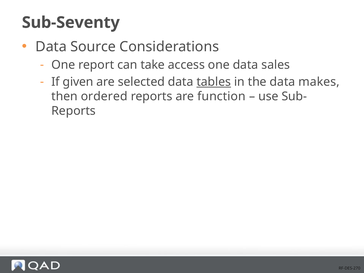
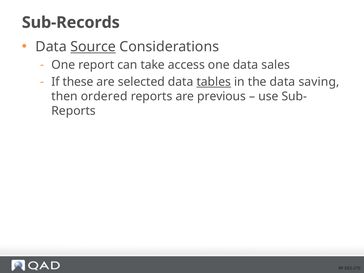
Sub-Seventy: Sub-Seventy -> Sub-Records
Source underline: none -> present
given: given -> these
makes: makes -> saving
function: function -> previous
